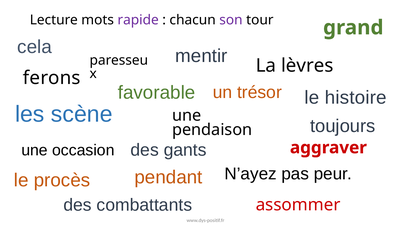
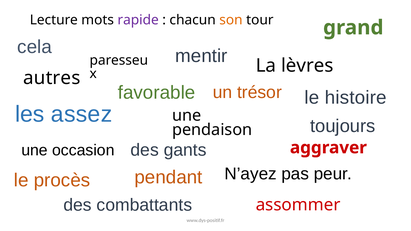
son colour: purple -> orange
ferons: ferons -> autres
scène: scène -> assez
